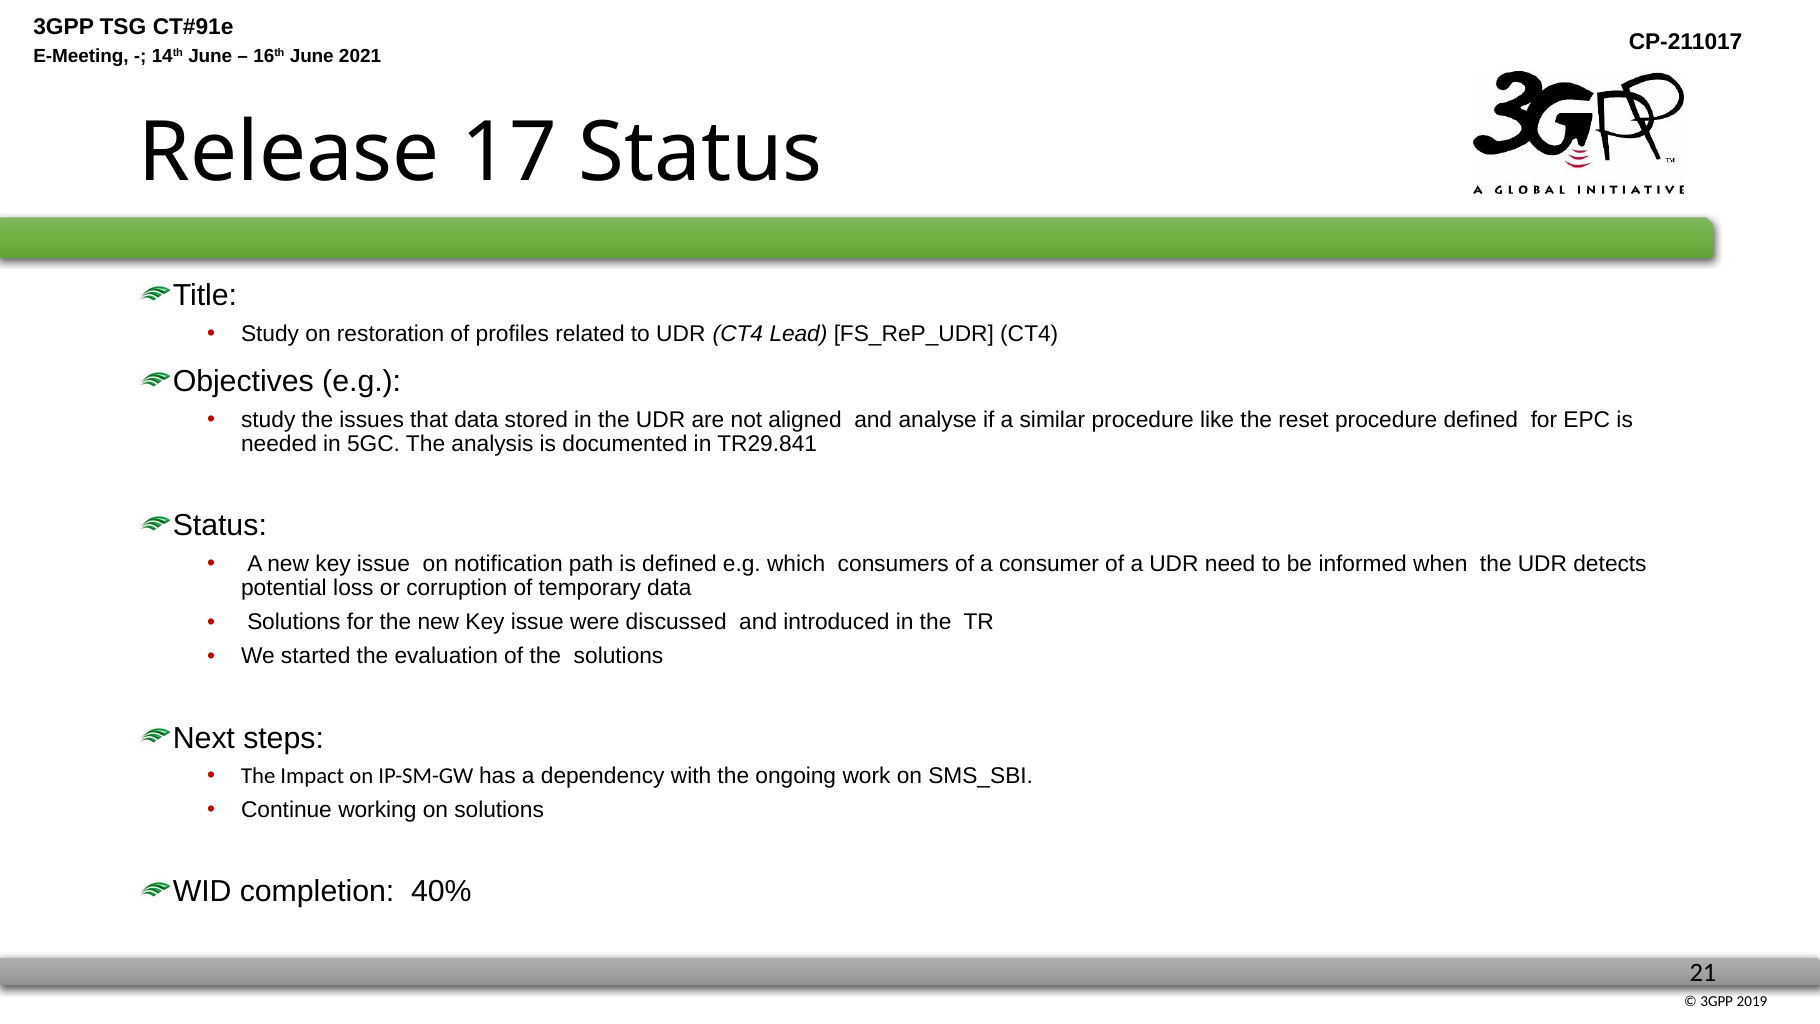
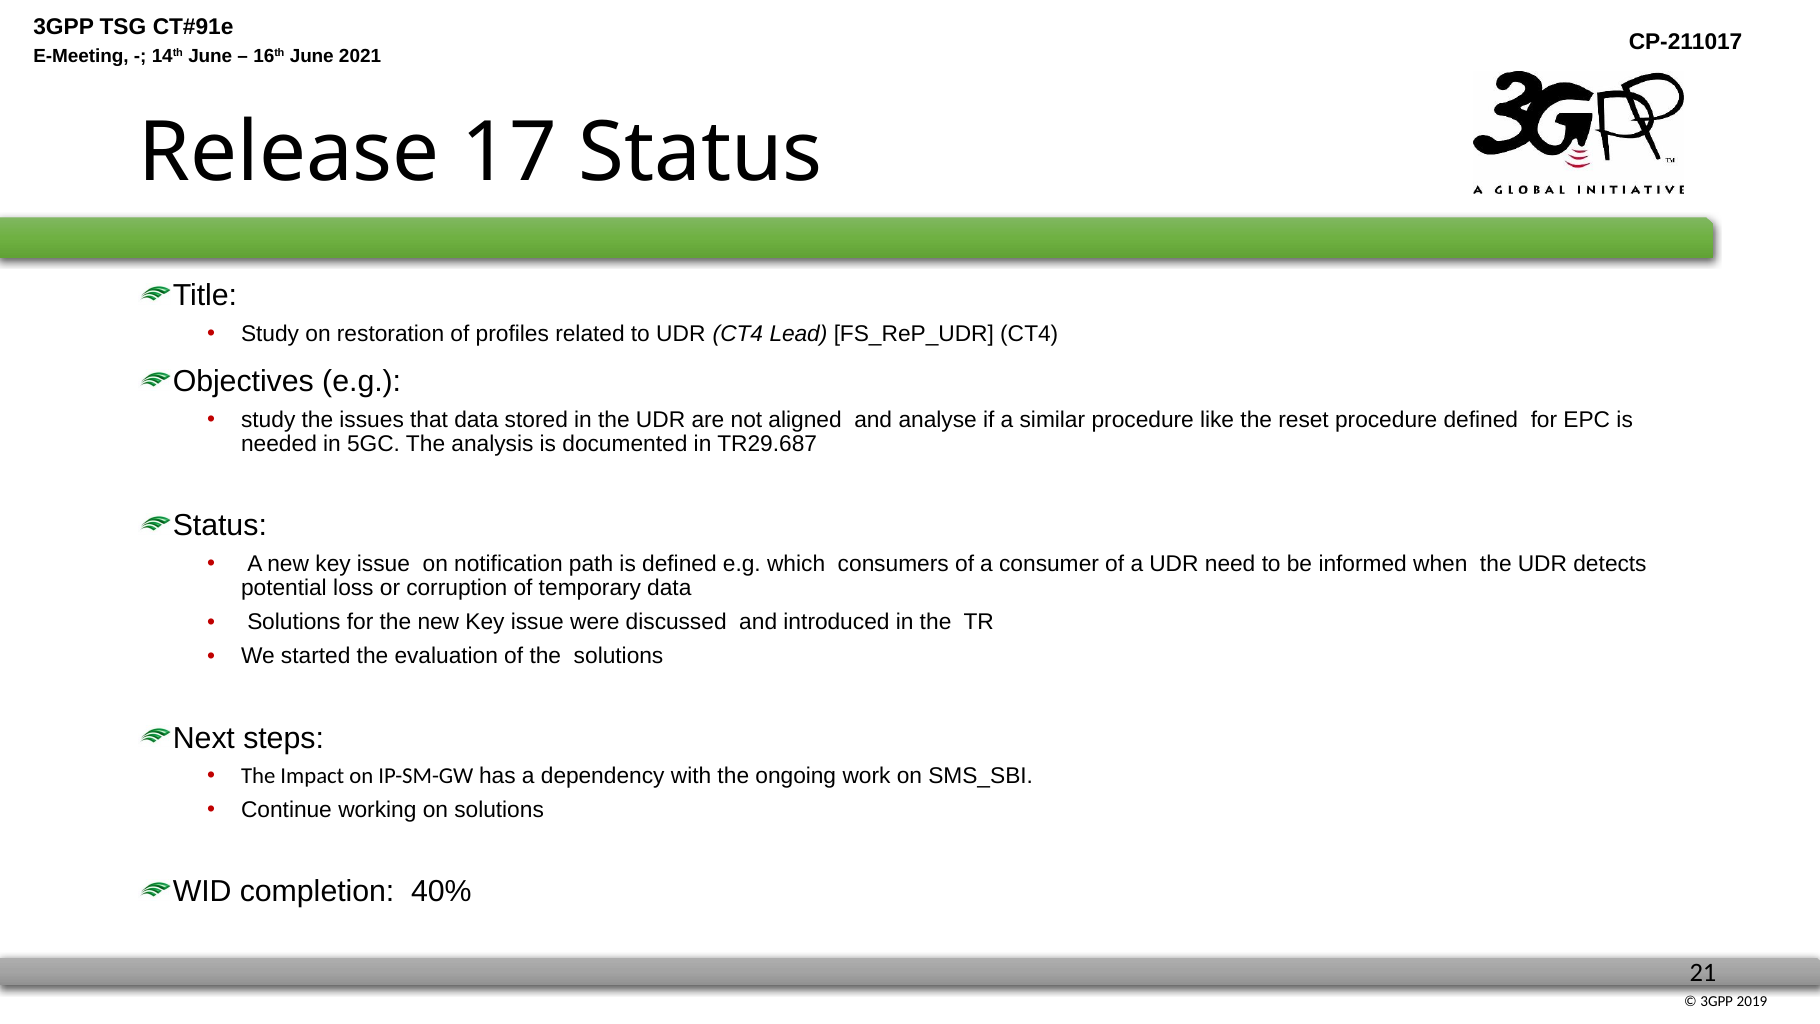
TR29.841: TR29.841 -> TR29.687
